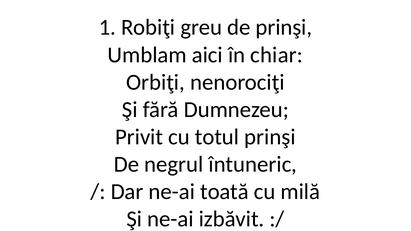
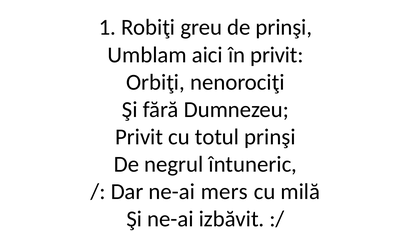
în chiar: chiar -> privit
toată: toată -> mers
